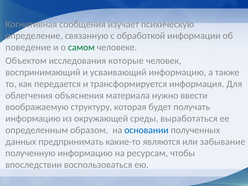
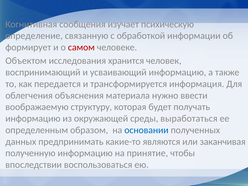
поведение: поведение -> формирует
самом colour: green -> red
которые: которые -> хранится
забывание: забывание -> заканчивая
ресурсам: ресурсам -> принятие
